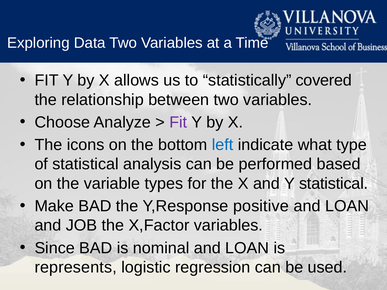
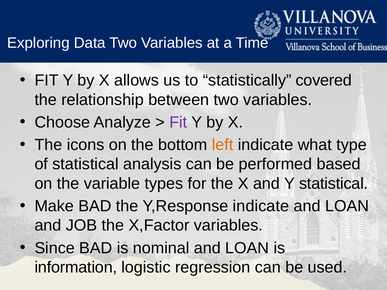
left colour: blue -> orange
Y,Response positive: positive -> indicate
represents: represents -> information
